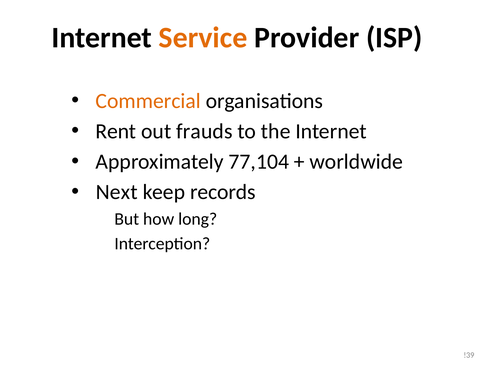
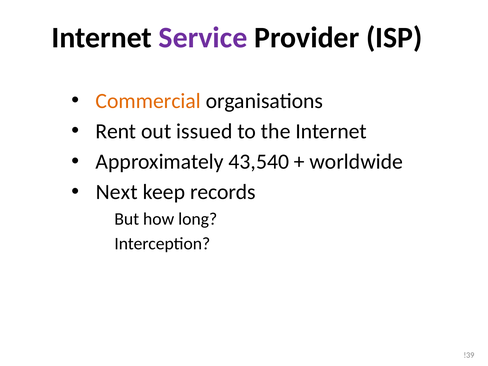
Service colour: orange -> purple
frauds: frauds -> issued
77,104: 77,104 -> 43,540
